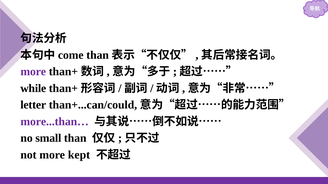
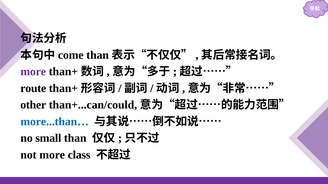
while: while -> route
letter: letter -> other
more...than… colour: purple -> blue
kept: kept -> class
